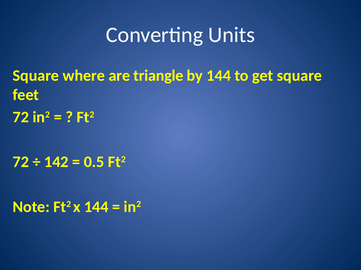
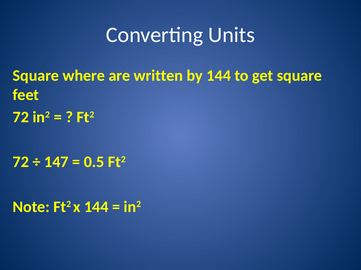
triangle: triangle -> written
142: 142 -> 147
